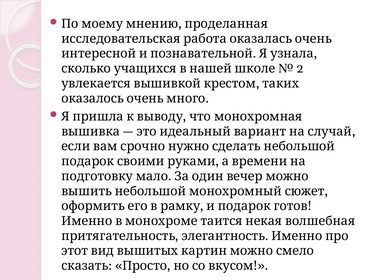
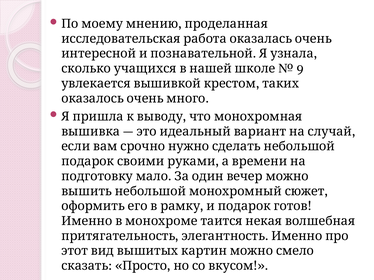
2: 2 -> 9
